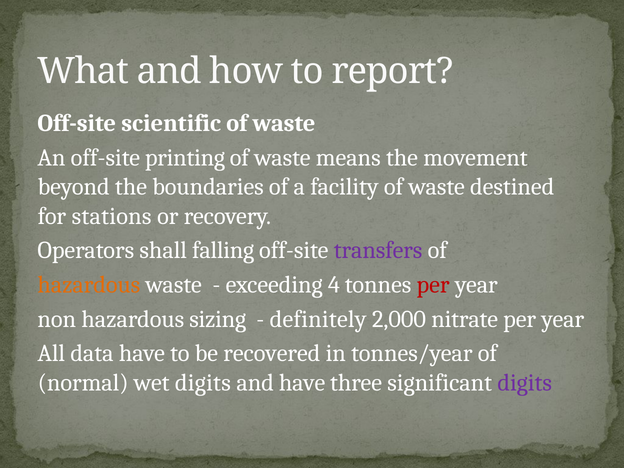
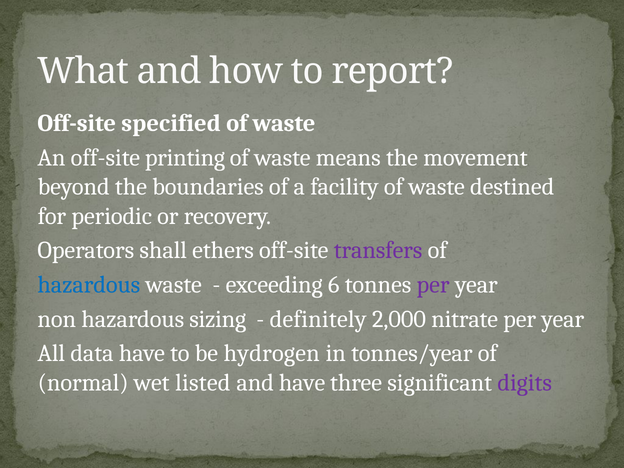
scientific: scientific -> specified
stations: stations -> periodic
falling: falling -> ethers
hazardous at (89, 285) colour: orange -> blue
4: 4 -> 6
per at (433, 285) colour: red -> purple
recovered: recovered -> hydrogen
wet digits: digits -> listed
